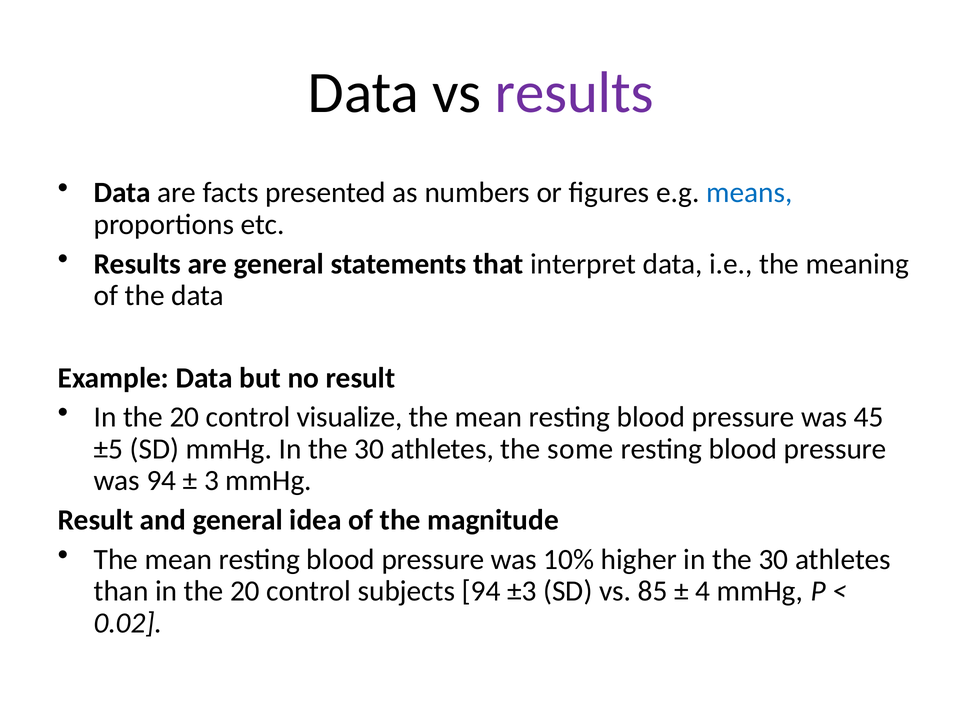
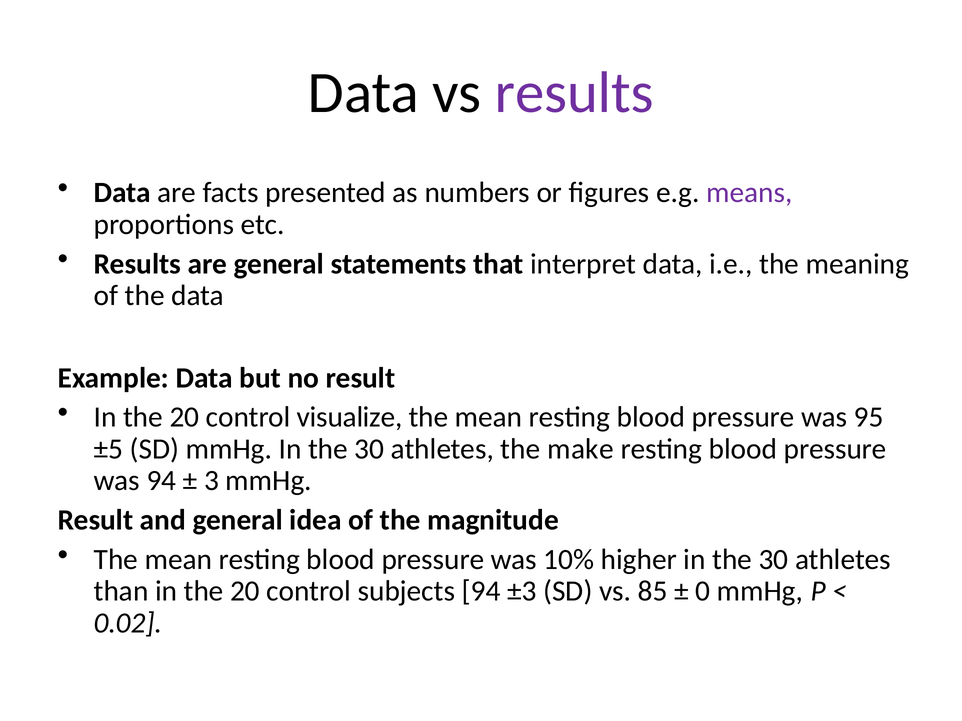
means colour: blue -> purple
45: 45 -> 95
some: some -> make
4: 4 -> 0
